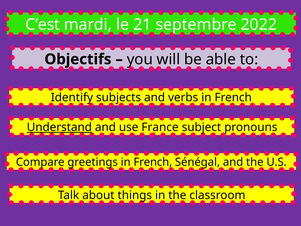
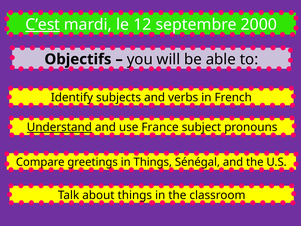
C’est underline: none -> present
21: 21 -> 12
2022: 2022 -> 2000
greetings in French: French -> Things
